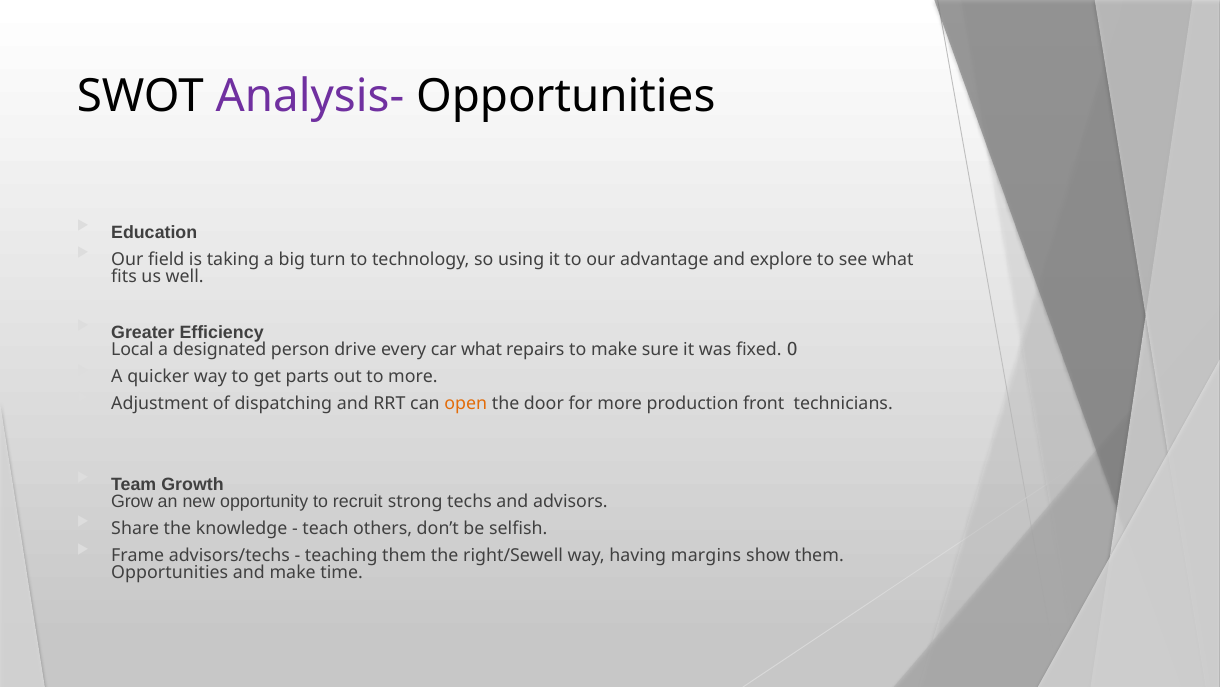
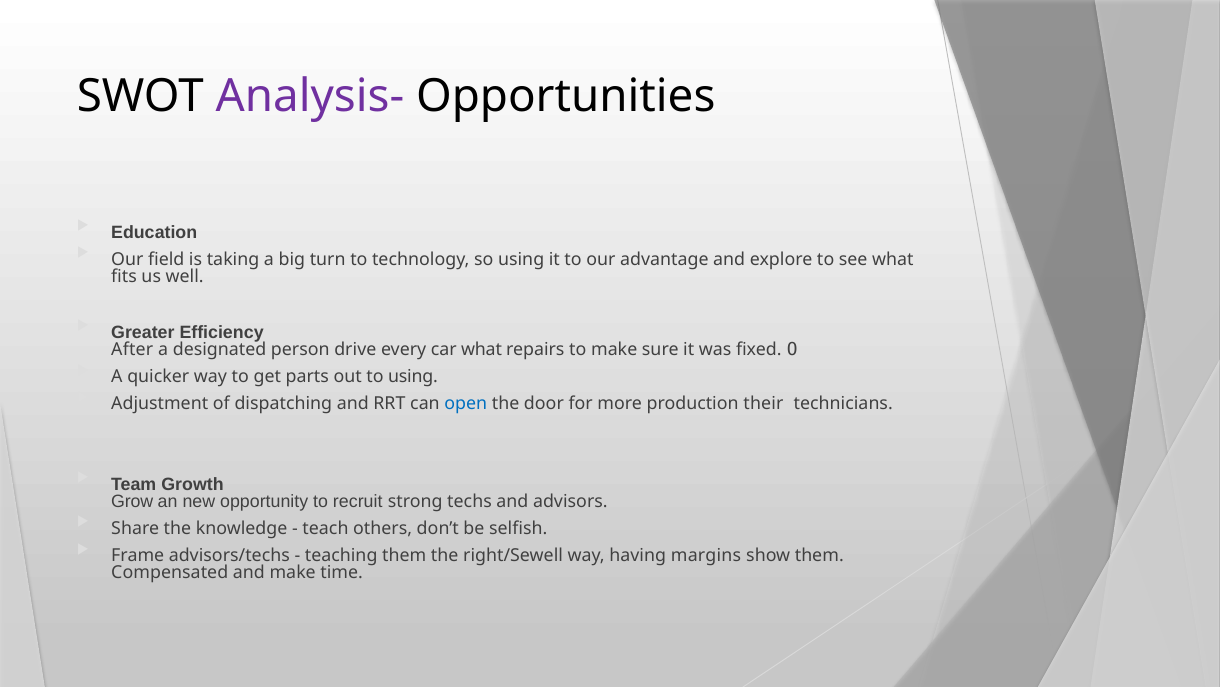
Local: Local -> After
to more: more -> using
open colour: orange -> blue
front: front -> their
Opportunities at (170, 572): Opportunities -> Compensated
